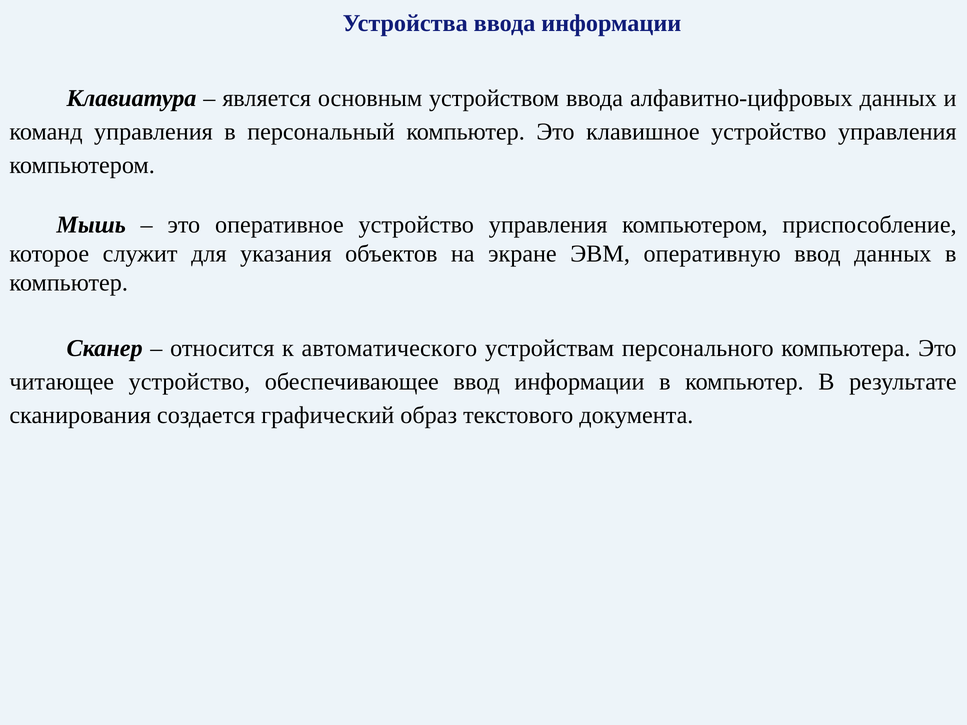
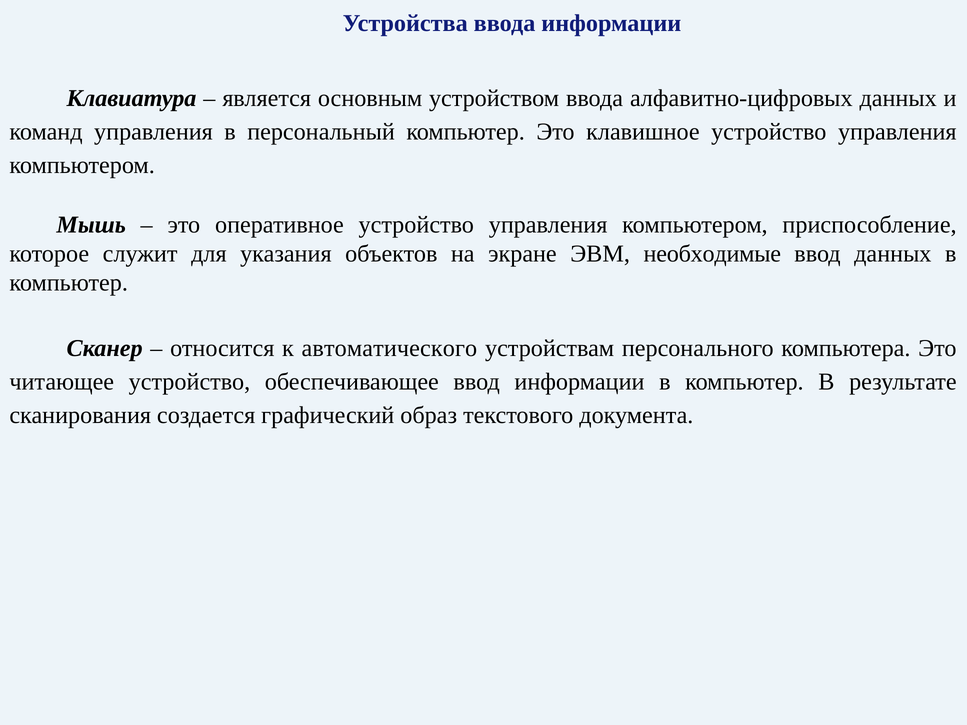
оперативную: оперативную -> необходимые
